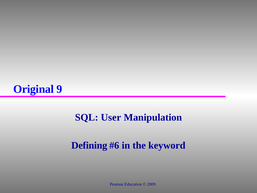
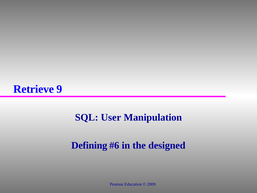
Original: Original -> Retrieve
keyword: keyword -> designed
